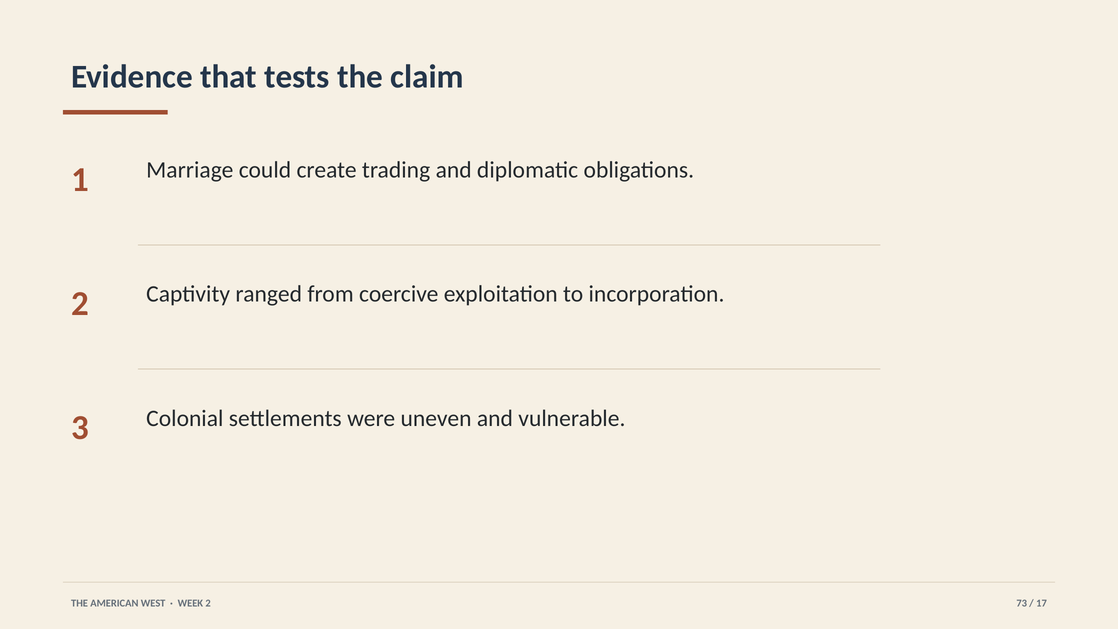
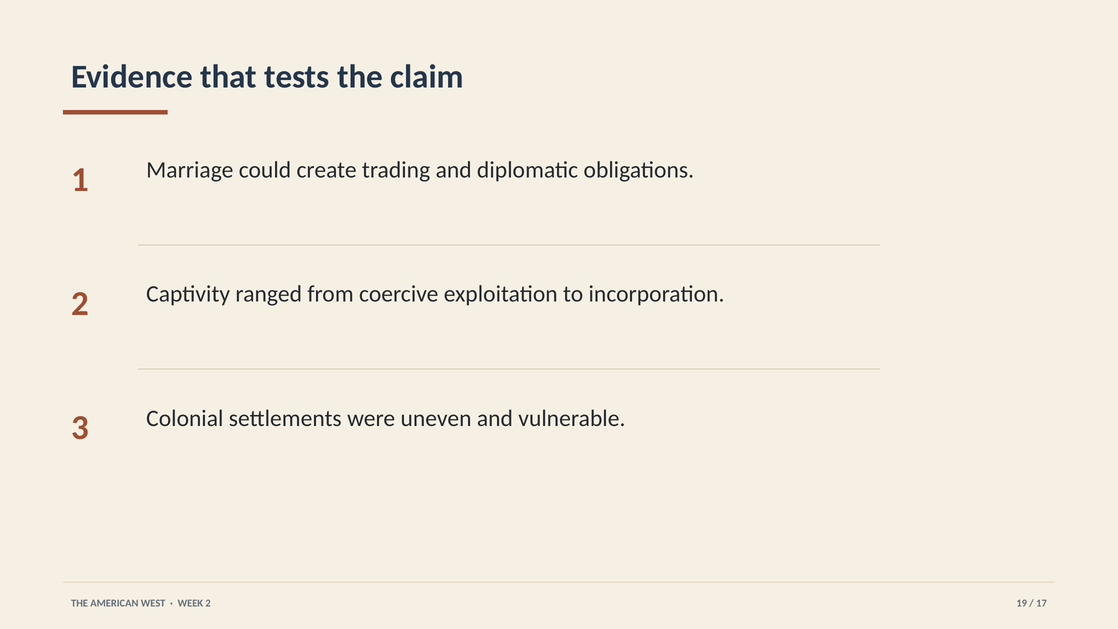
73: 73 -> 19
